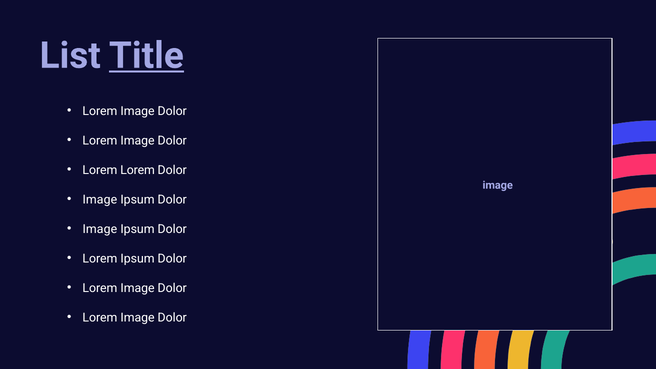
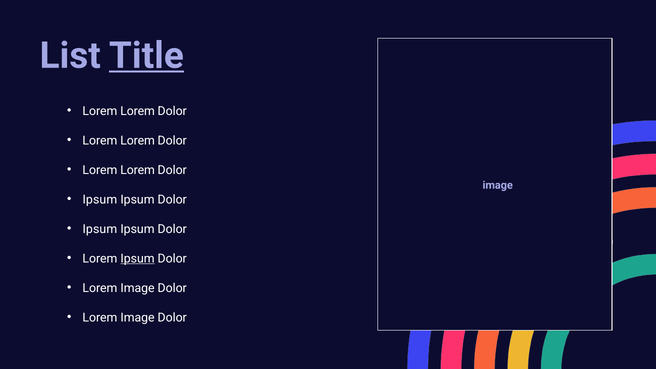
Image at (138, 111): Image -> Lorem
Image at (138, 140): Image -> Lorem
Image at (100, 199): Image -> Ipsum
Image at (100, 229): Image -> Ipsum
Ipsum at (138, 259) underline: none -> present
